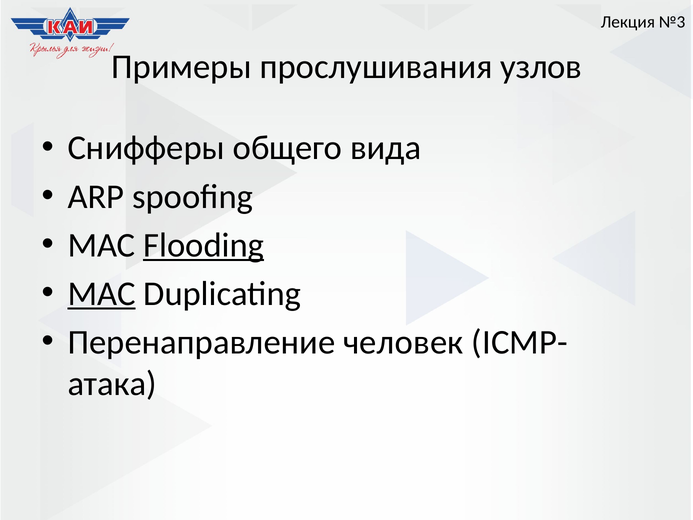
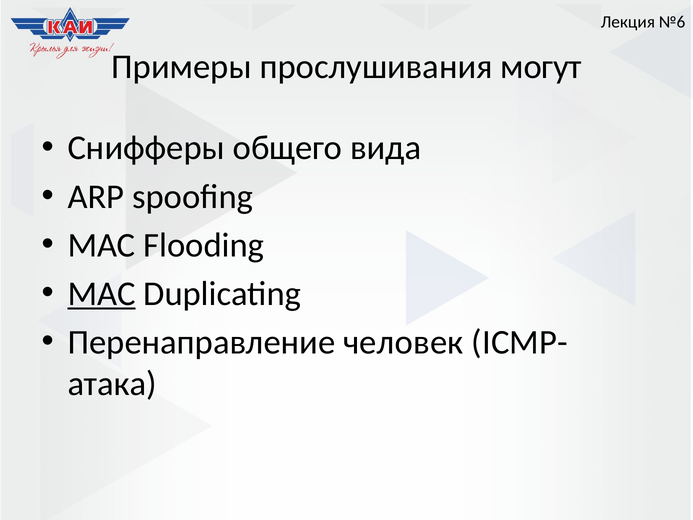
№3: №3 -> №6
узлов: узлов -> могут
Flooding underline: present -> none
